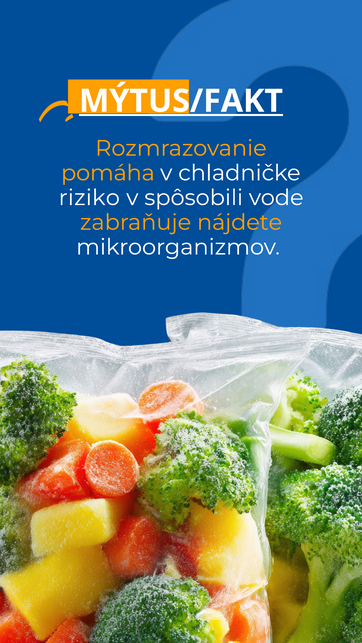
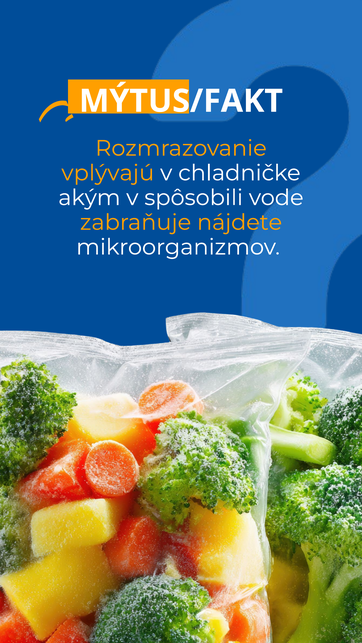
MÝTUS/FAKT underline: present -> none
pomáha: pomáha -> vplývajú
riziko: riziko -> akým
